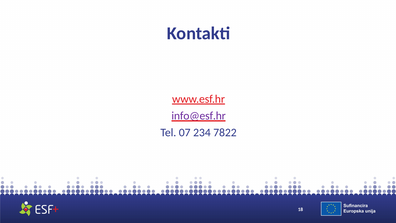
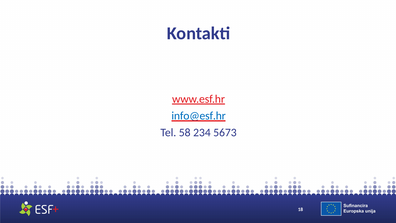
info@esf.hr colour: purple -> blue
07: 07 -> 58
7822: 7822 -> 5673
